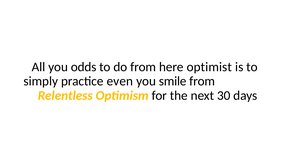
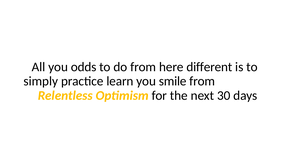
optimist: optimist -> different
even: even -> learn
